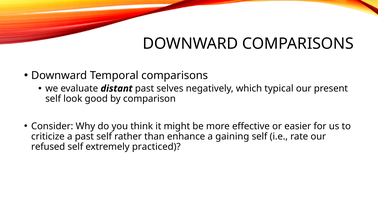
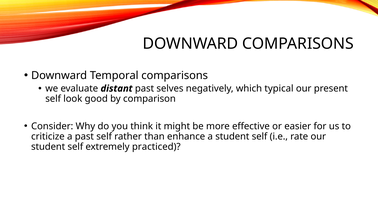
a gaining: gaining -> student
refused at (48, 146): refused -> student
